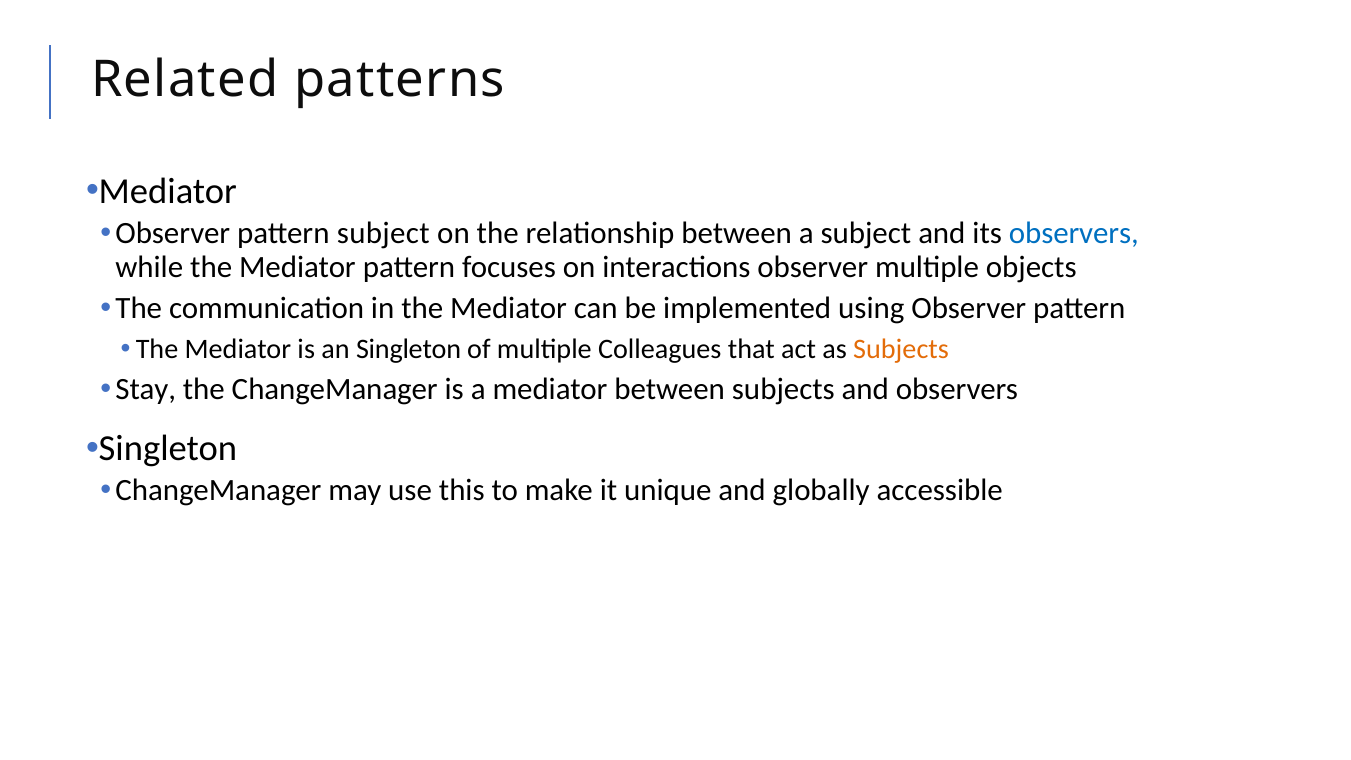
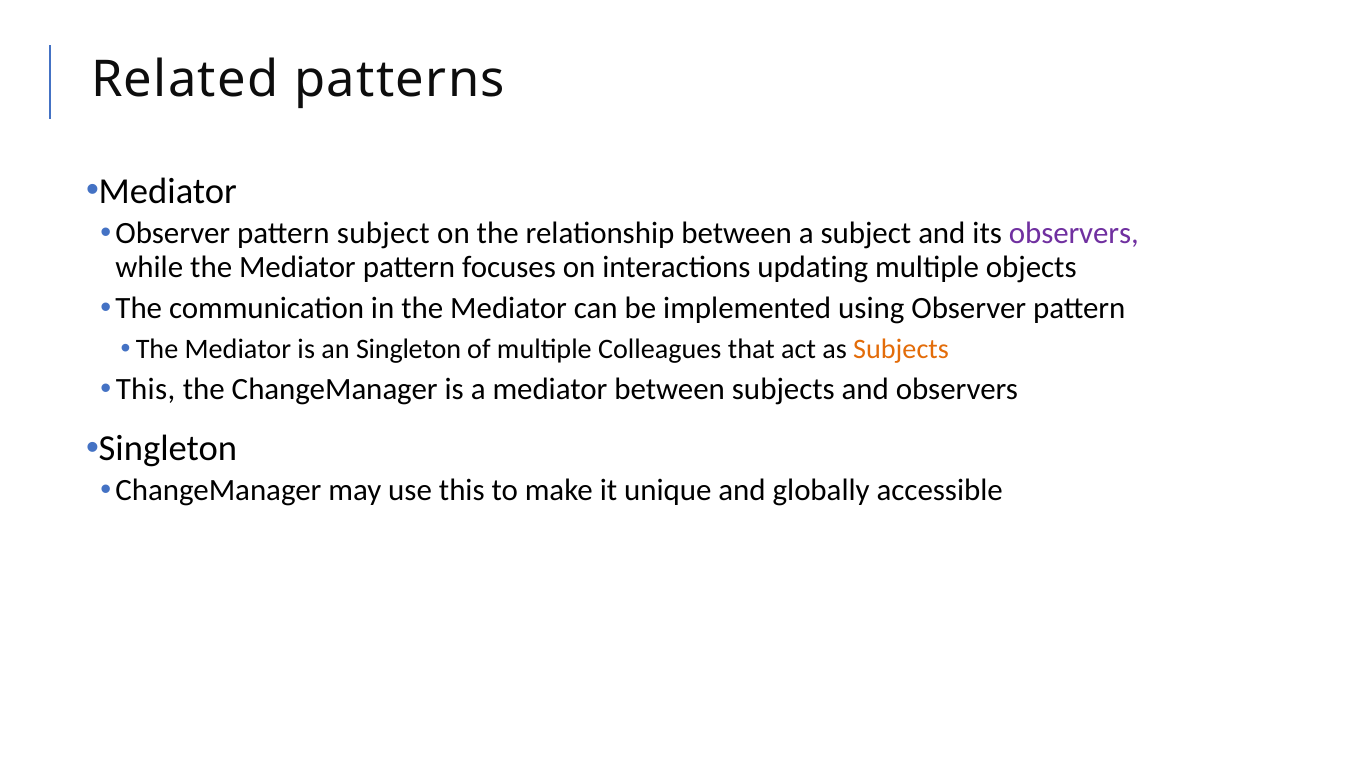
observers at (1074, 233) colour: blue -> purple
interactions observer: observer -> updating
Stay at (146, 389): Stay -> This
